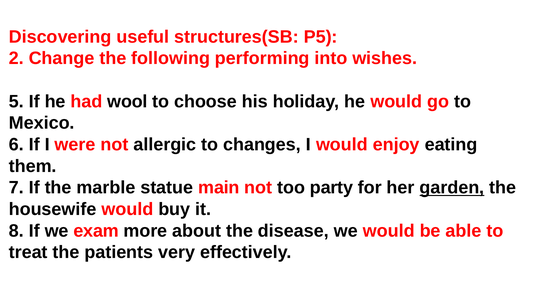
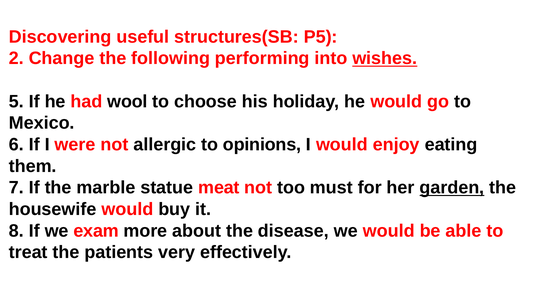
wishes underline: none -> present
changes: changes -> opinions
main: main -> meat
party: party -> must
